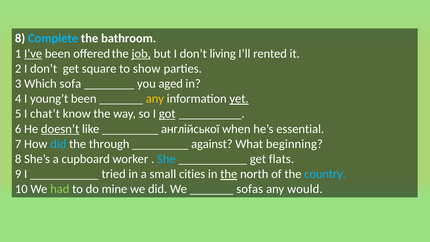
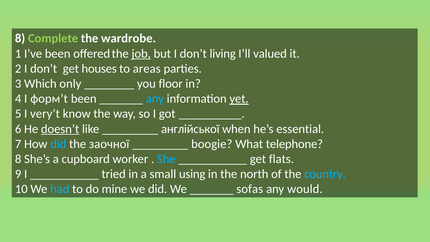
Complete colour: light blue -> light green
bathroom: bathroom -> wardrobe
I’ve underline: present -> none
rented: rented -> valued
square: square -> houses
show: show -> areas
sofa: sofa -> only
aged: aged -> floor
young’t: young’t -> форм’t
any at (155, 99) colour: yellow -> light blue
chat’t: chat’t -> very’t
got underline: present -> none
through: through -> заочної
against: against -> boogie
beginning: beginning -> telephone
cities: cities -> using
the at (229, 174) underline: present -> none
had colour: light green -> light blue
